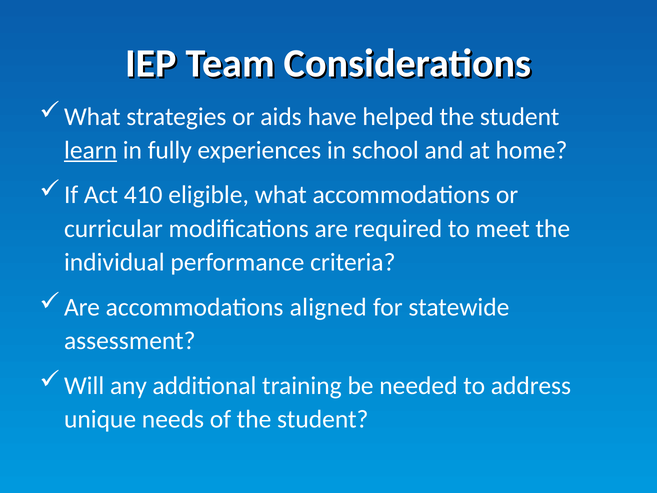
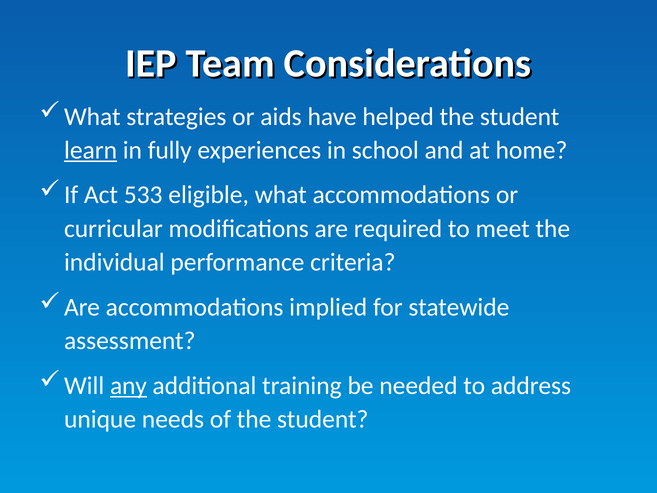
410: 410 -> 533
aligned: aligned -> implied
any underline: none -> present
